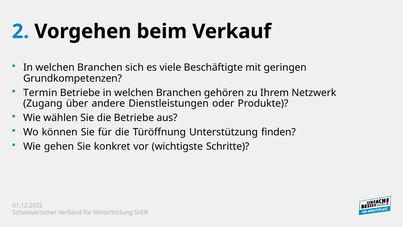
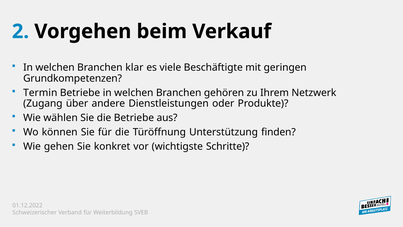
sich: sich -> klar
